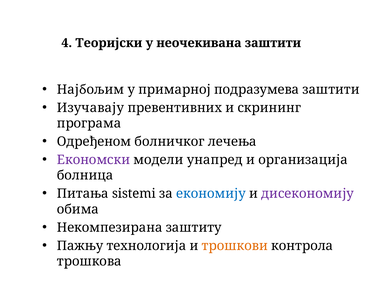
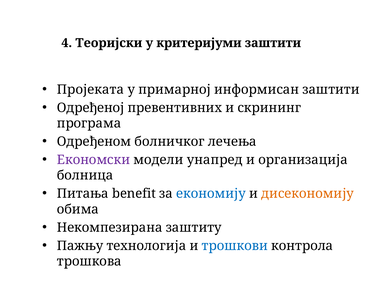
неочекивана: неочекивана -> критеријуми
Најбољим: Најбољим -> Пројеката
подразумева: подразумева -> информисан
Изучавају: Изучавају -> Одређеној
sistemi: sistemi -> benefit
дисекономију colour: purple -> orange
трошкови colour: orange -> blue
